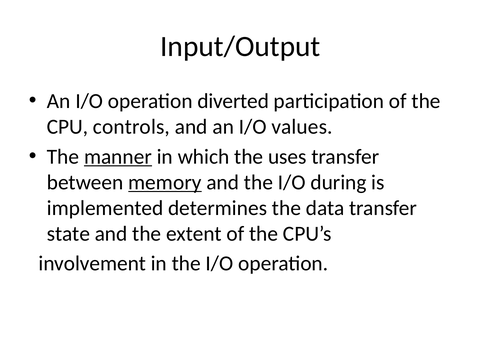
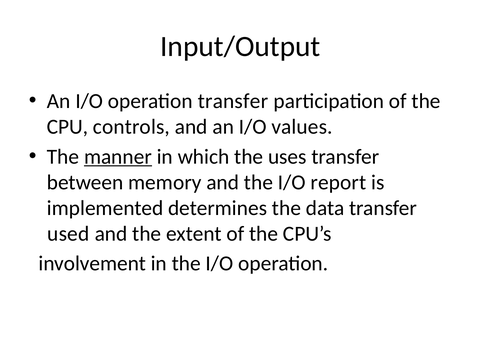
operation diverted: diverted -> transfer
memory underline: present -> none
during: during -> report
state: state -> used
